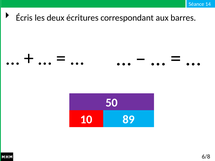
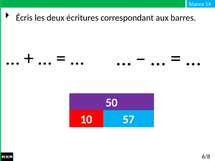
89: 89 -> 57
